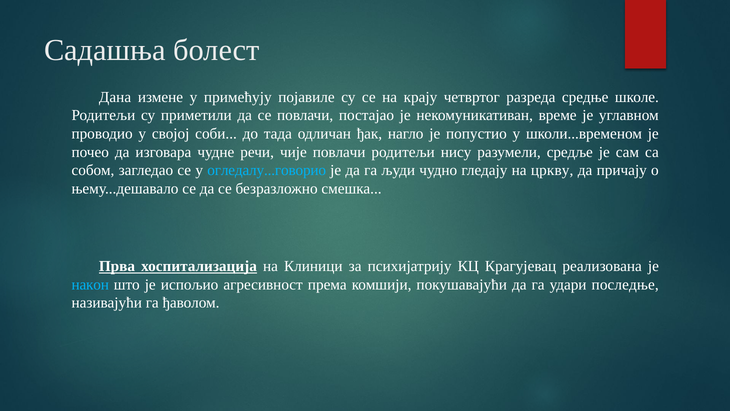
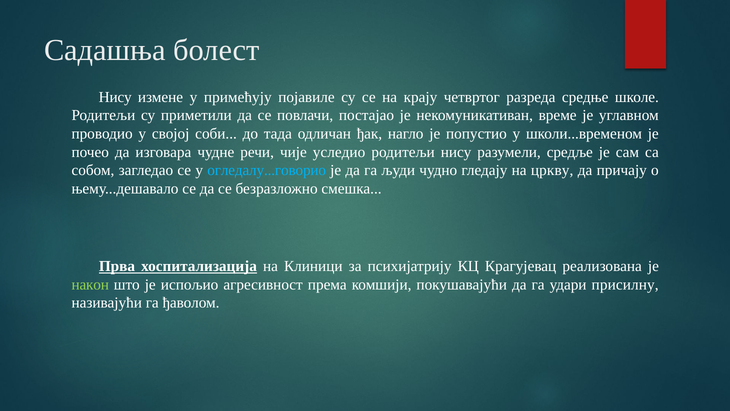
Дана at (115, 97): Дана -> Нису
чије повлачи: повлачи -> уследио
након colour: light blue -> light green
последње: последње -> присилну
